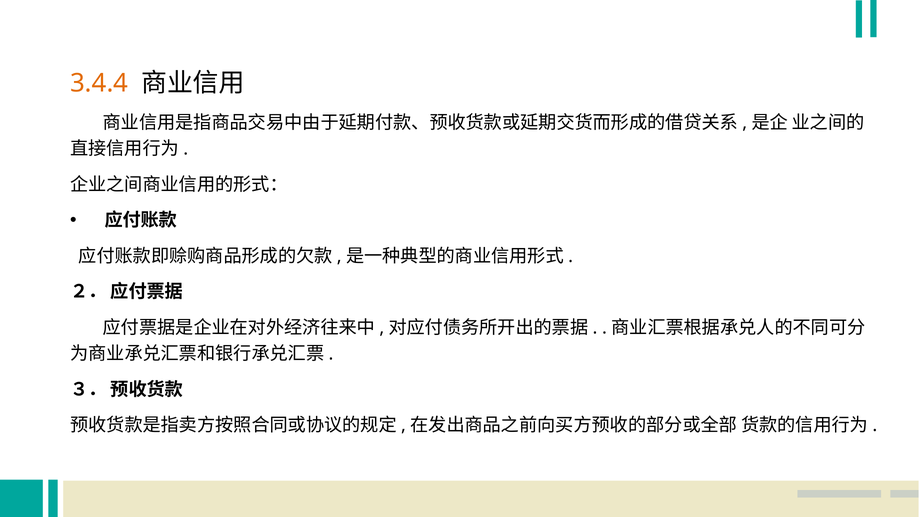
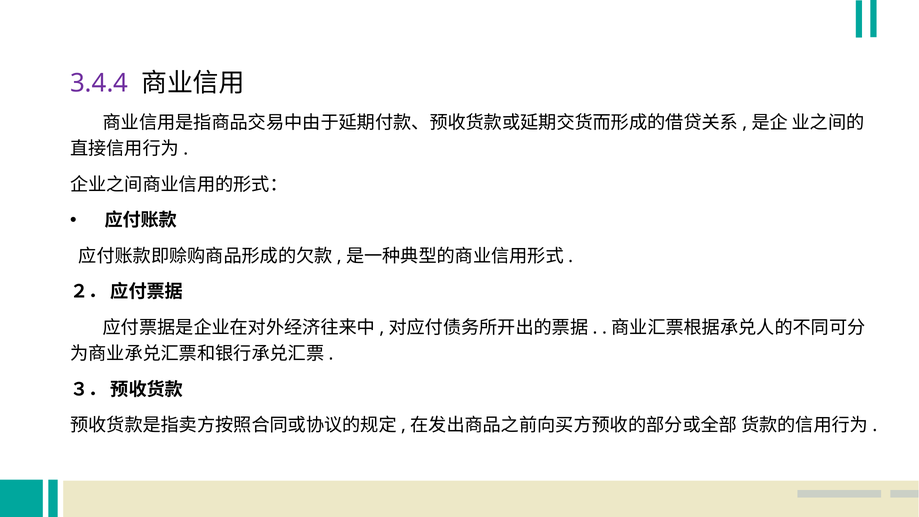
3.4.4 colour: orange -> purple
